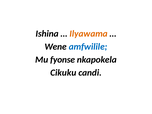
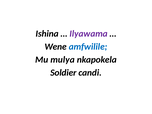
Ilyawama colour: orange -> purple
fyonse: fyonse -> mulya
Cikuku: Cikuku -> Soldier
